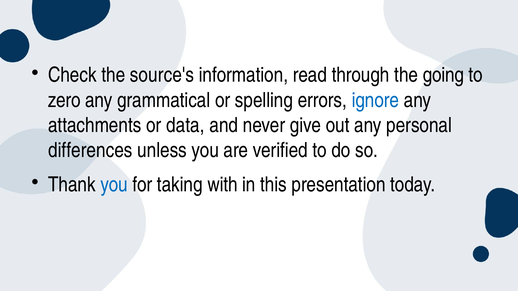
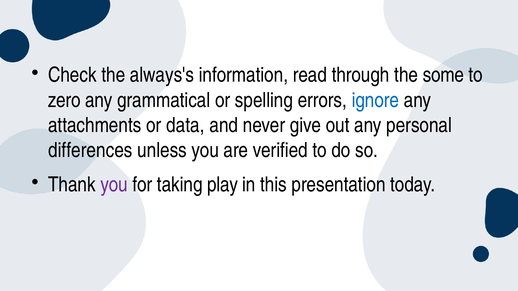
source's: source's -> always's
going: going -> some
you at (114, 185) colour: blue -> purple
with: with -> play
